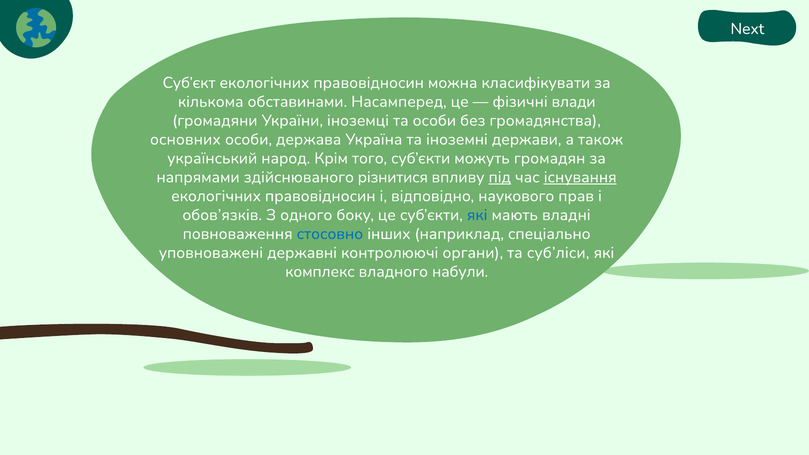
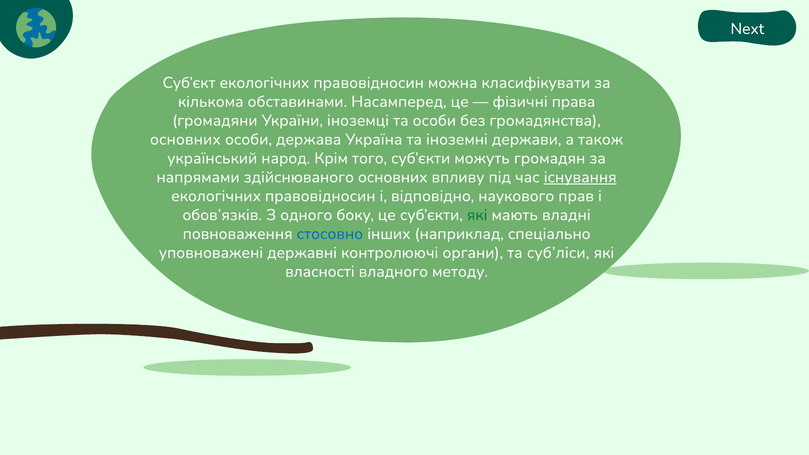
влади: влади -> права
здійснюваного різнитися: різнитися -> основних
під underline: present -> none
які at (477, 215) colour: blue -> green
комплекс: комплекс -> власності
набули: набули -> методу
